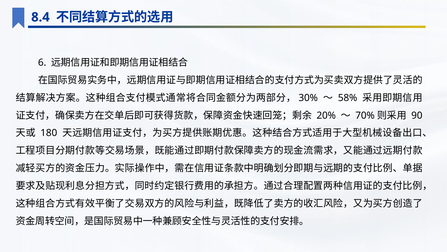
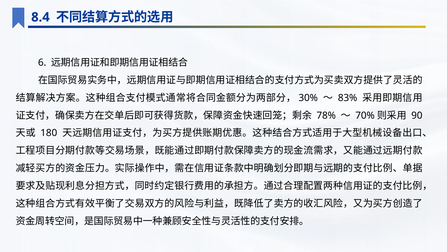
58%: 58% -> 83%
20%: 20% -> 78%
